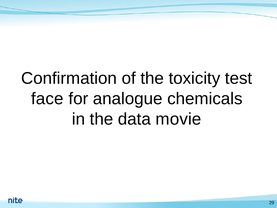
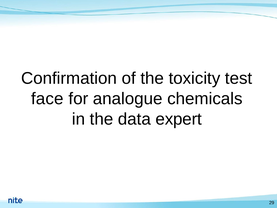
movie: movie -> expert
